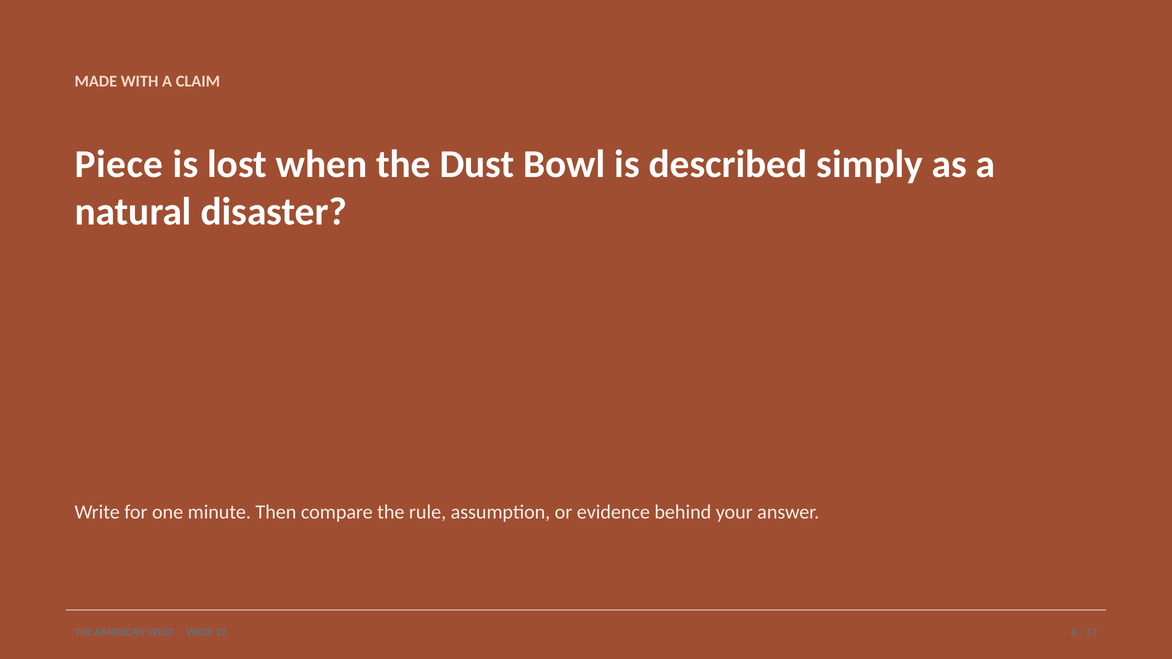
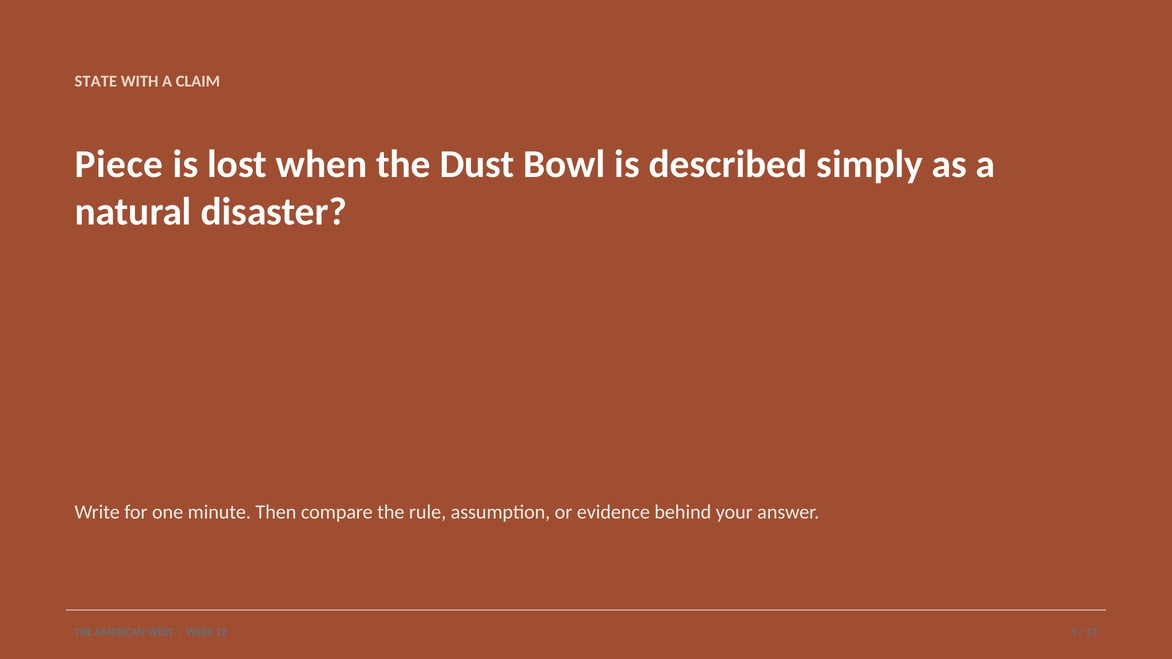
MADE: MADE -> STATE
6: 6 -> 1
